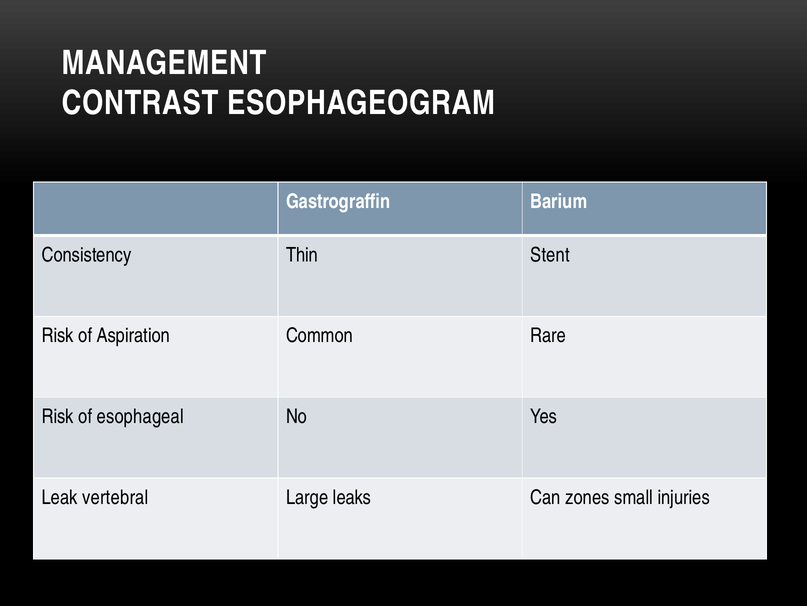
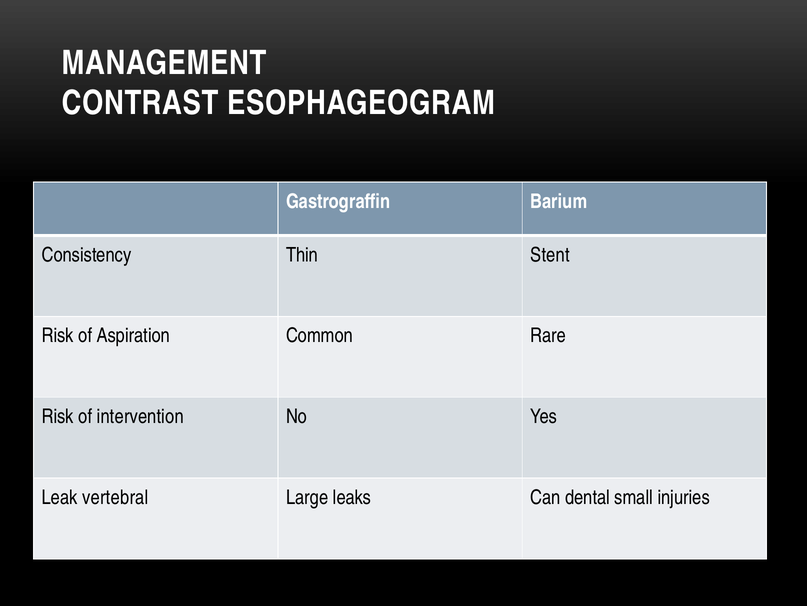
esophageal: esophageal -> intervention
zones: zones -> dental
